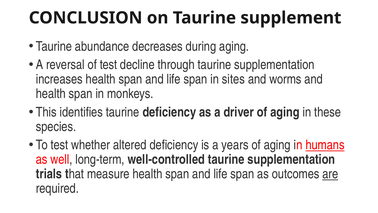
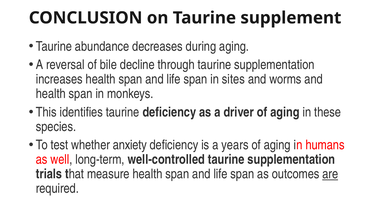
of test: test -> bile
altered: altered -> anxiety
humans underline: present -> none
